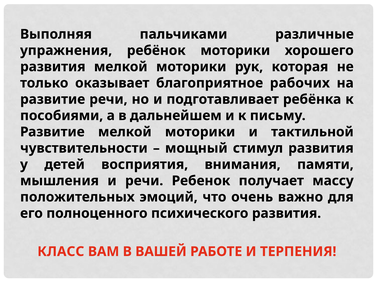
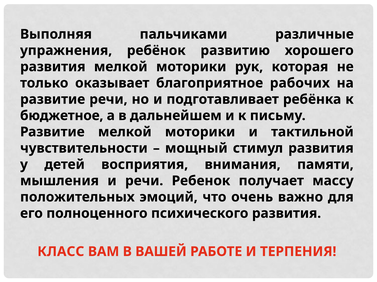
ребёнок моторики: моторики -> развитию
пособиями: пособиями -> бюджетное
